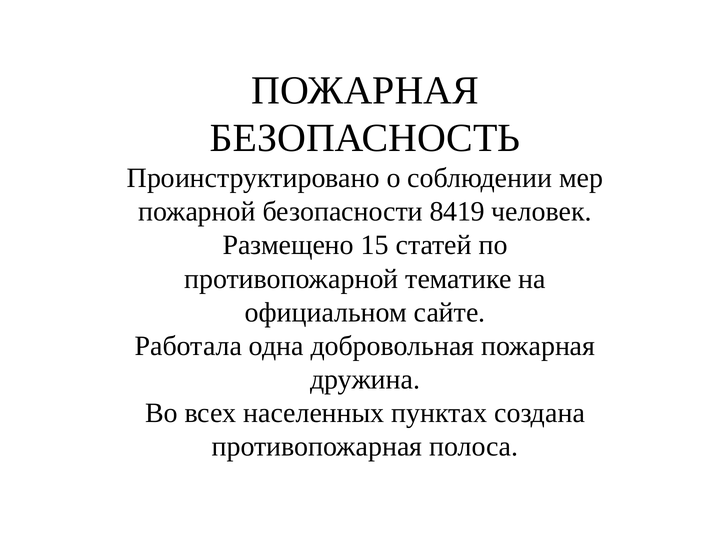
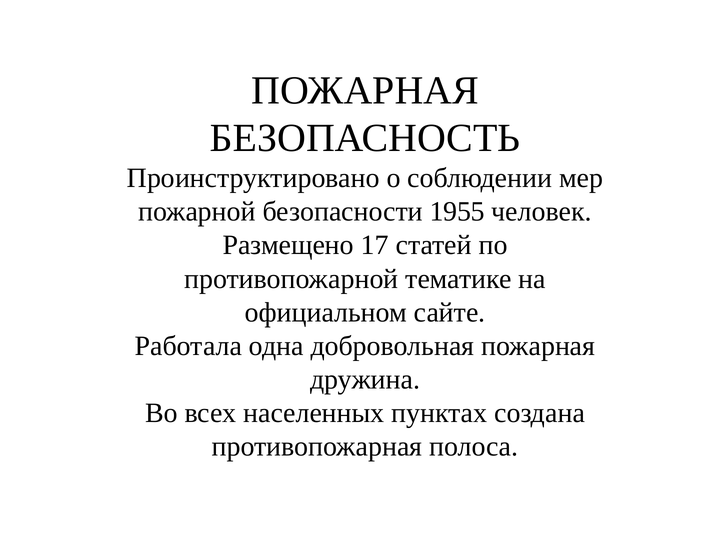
8419: 8419 -> 1955
15: 15 -> 17
